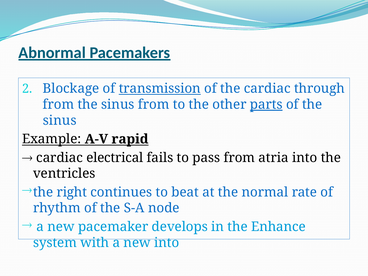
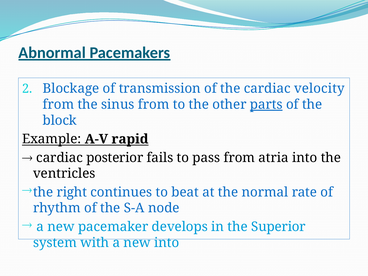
transmission underline: present -> none
through: through -> velocity
sinus at (60, 120): sinus -> block
electrical: electrical -> posterior
Enhance: Enhance -> Superior
